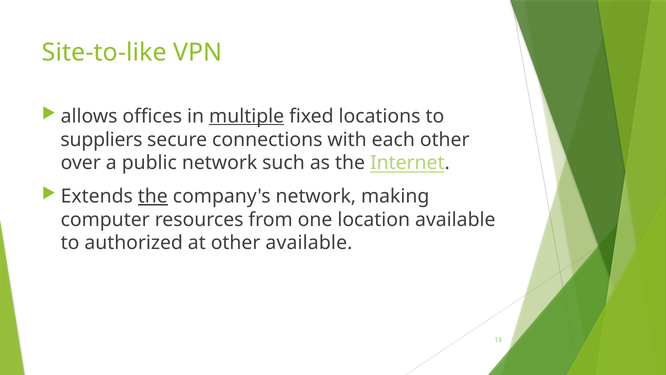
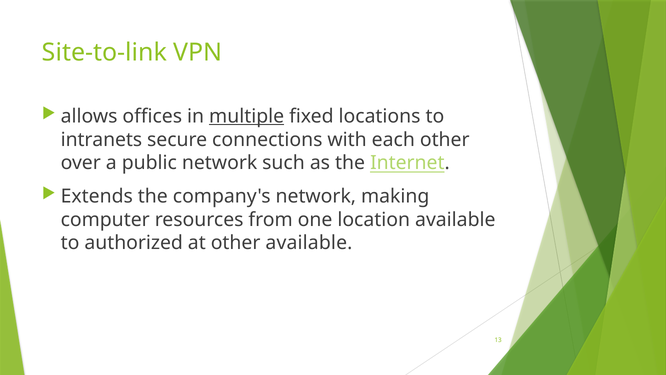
Site-to-like: Site-to-like -> Site-to-link
suppliers: suppliers -> intranets
the at (153, 196) underline: present -> none
